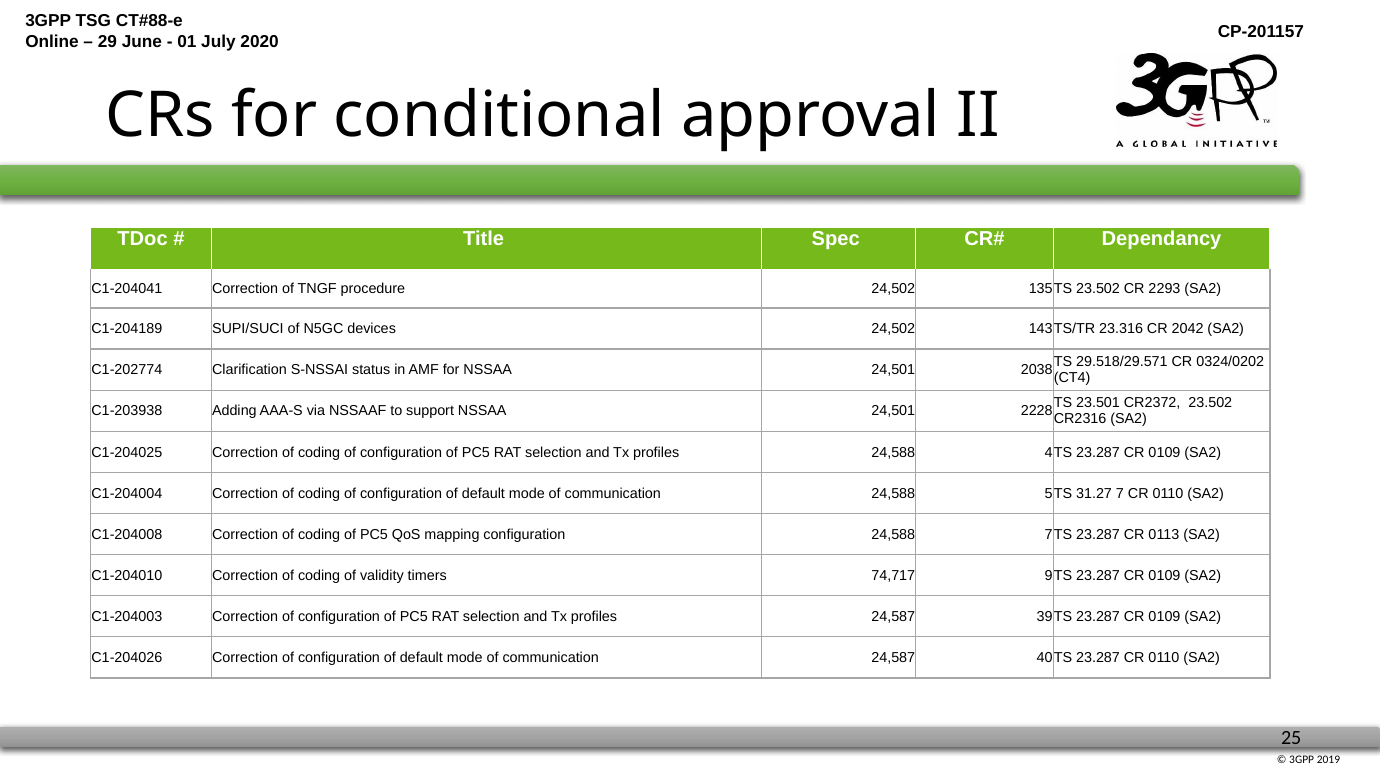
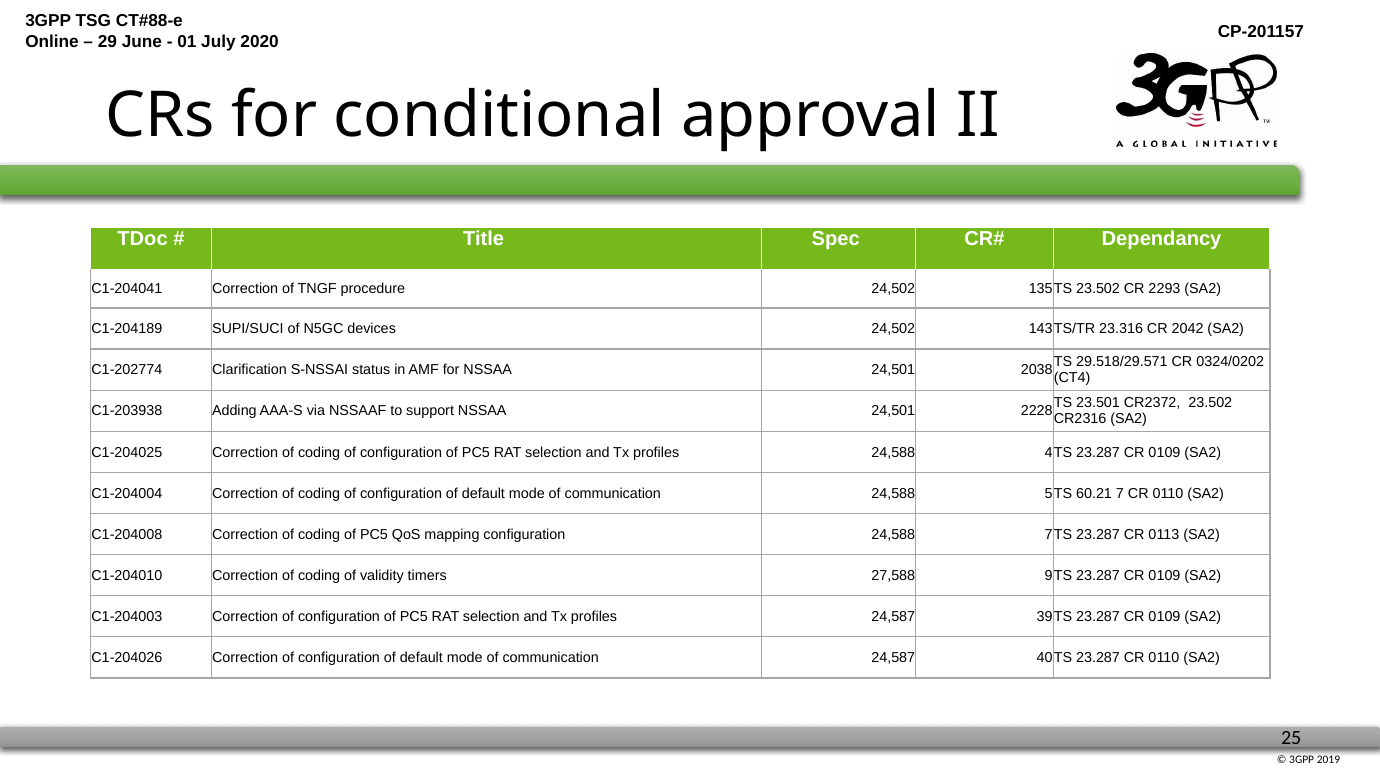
31.27: 31.27 -> 60.21
74,717: 74,717 -> 27,588
